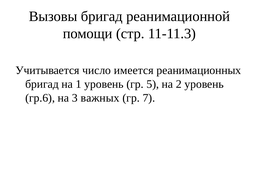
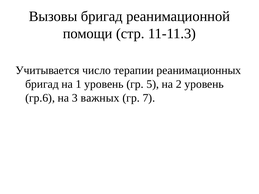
имеется: имеется -> терапии
